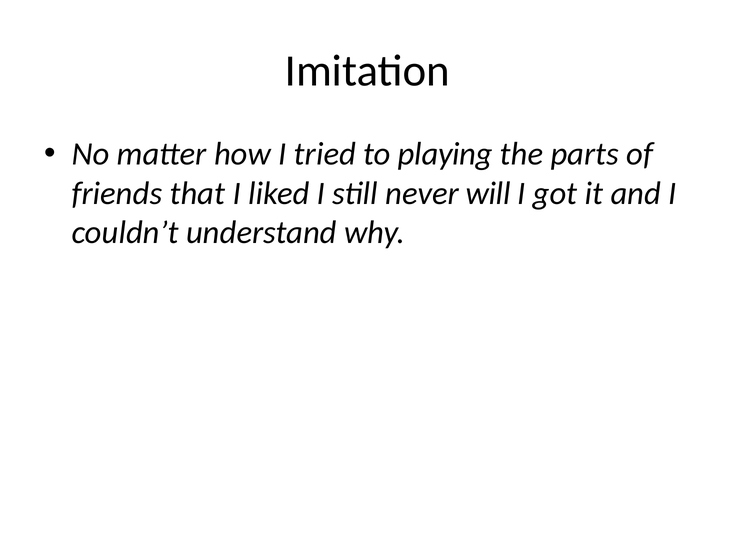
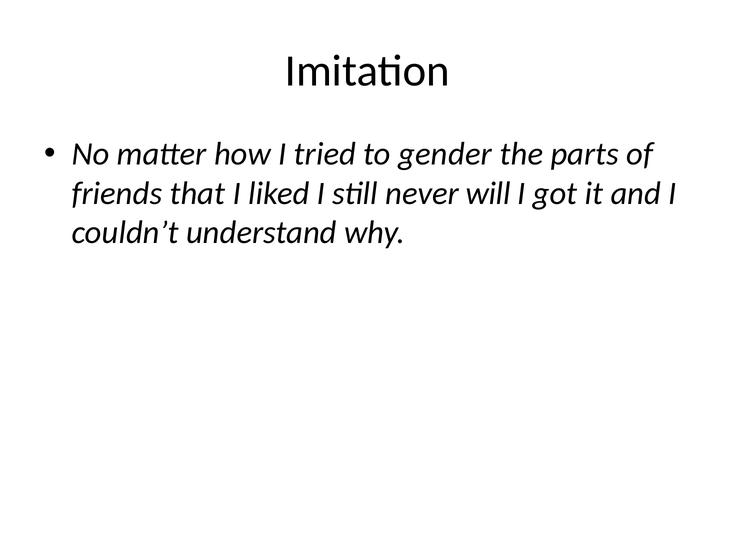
playing: playing -> gender
